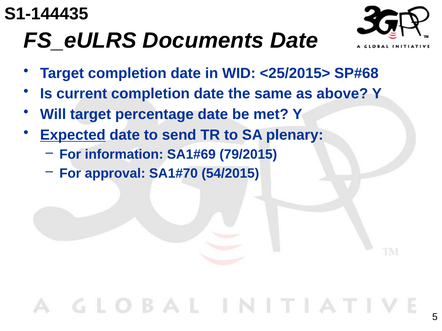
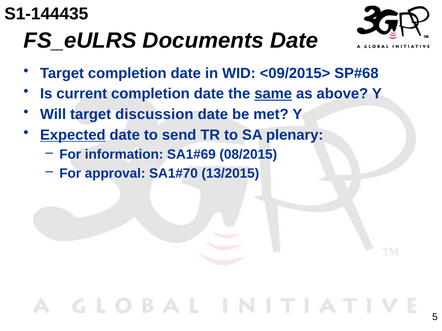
<25/2015>: <25/2015> -> <09/2015>
same underline: none -> present
percentage: percentage -> discussion
79/2015: 79/2015 -> 08/2015
54/2015: 54/2015 -> 13/2015
